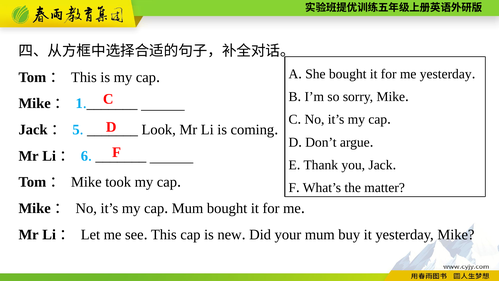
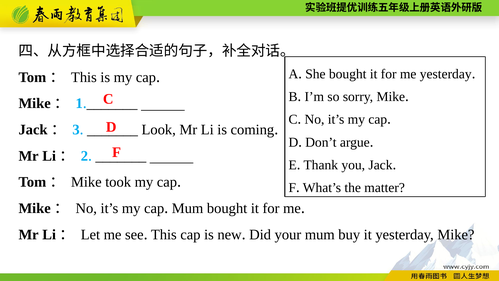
5: 5 -> 3
6: 6 -> 2
